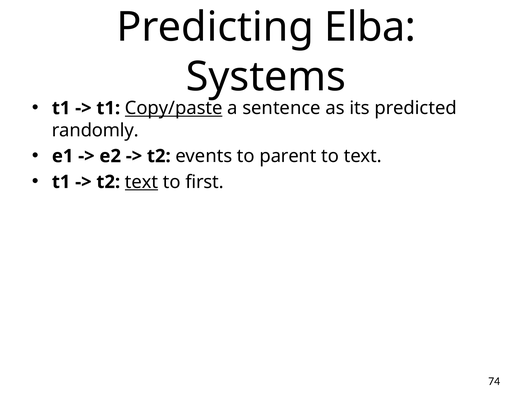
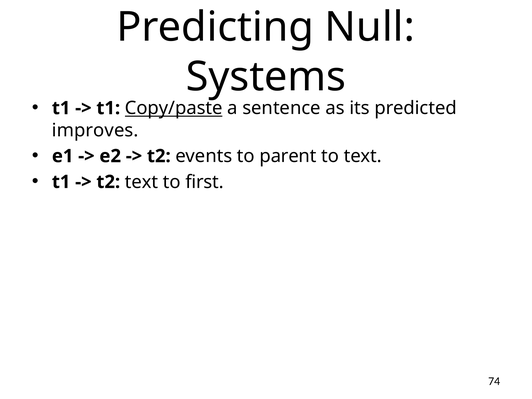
Elba: Elba -> Null
randomly: randomly -> improves
text at (142, 182) underline: present -> none
